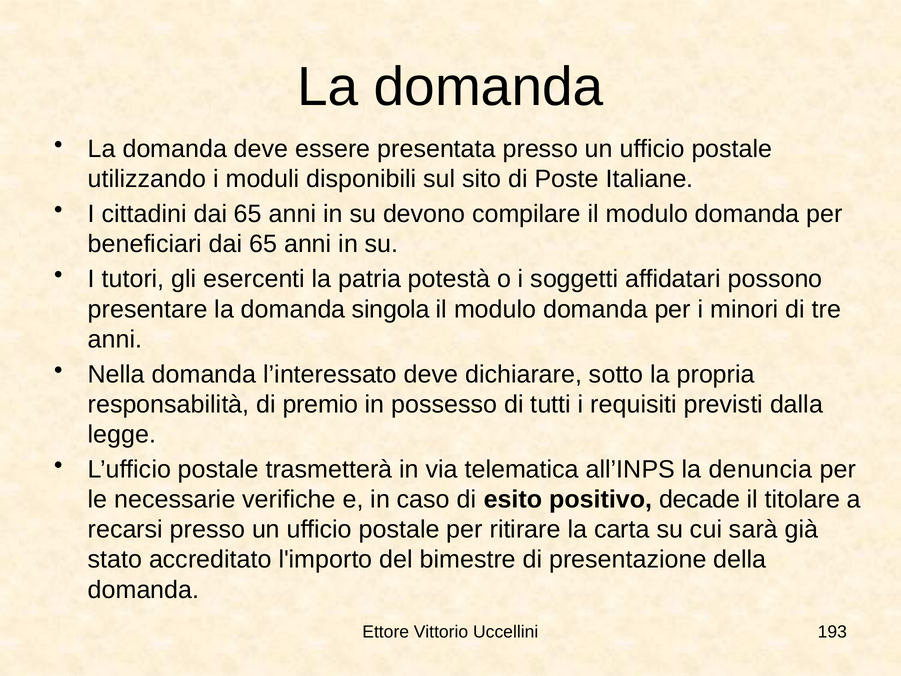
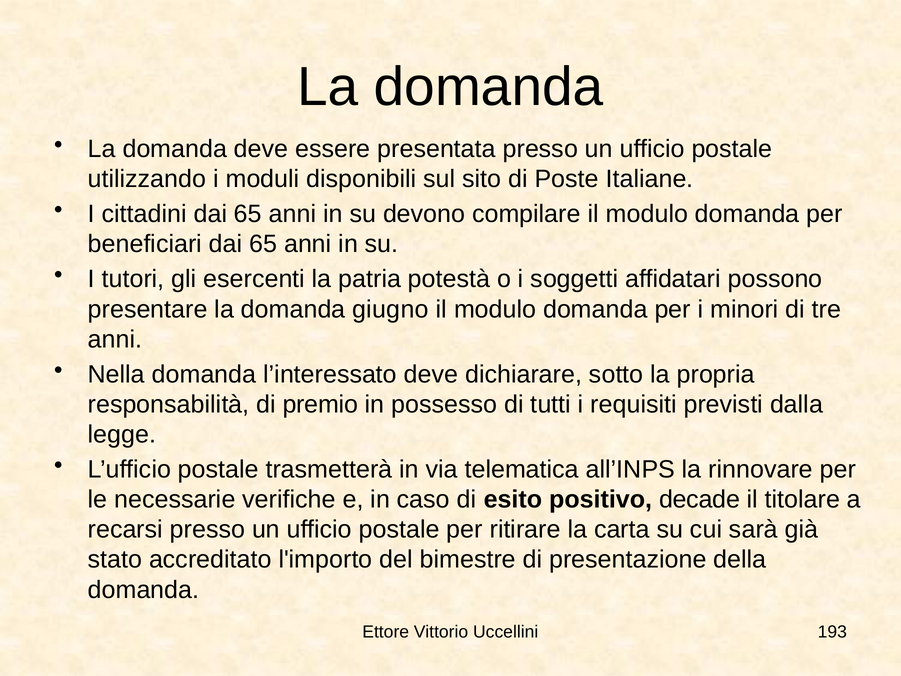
singola: singola -> giugno
denuncia: denuncia -> rinnovare
